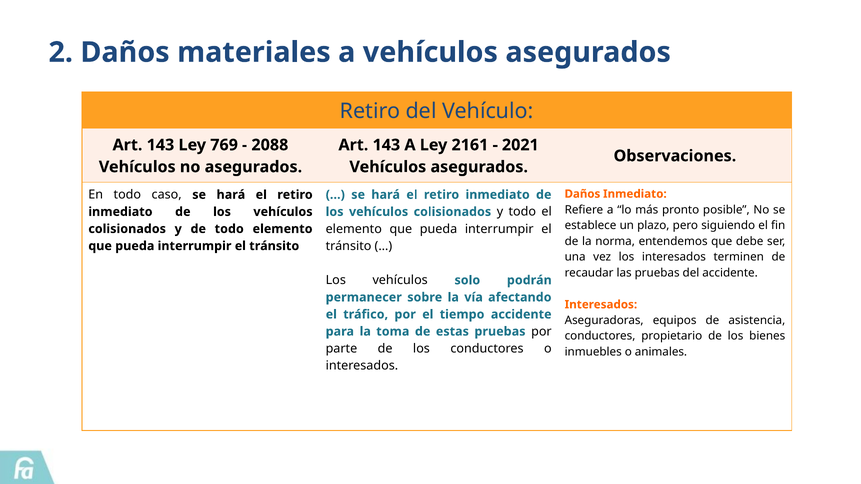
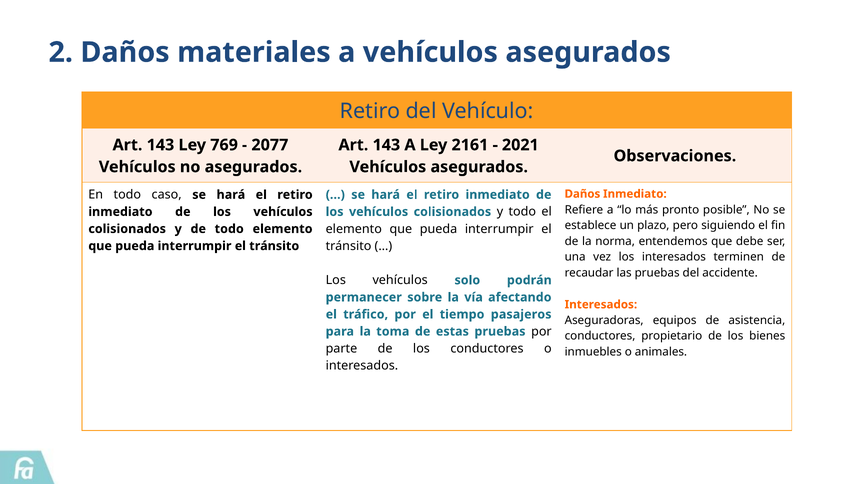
2088: 2088 -> 2077
tiempo accidente: accidente -> pasajeros
